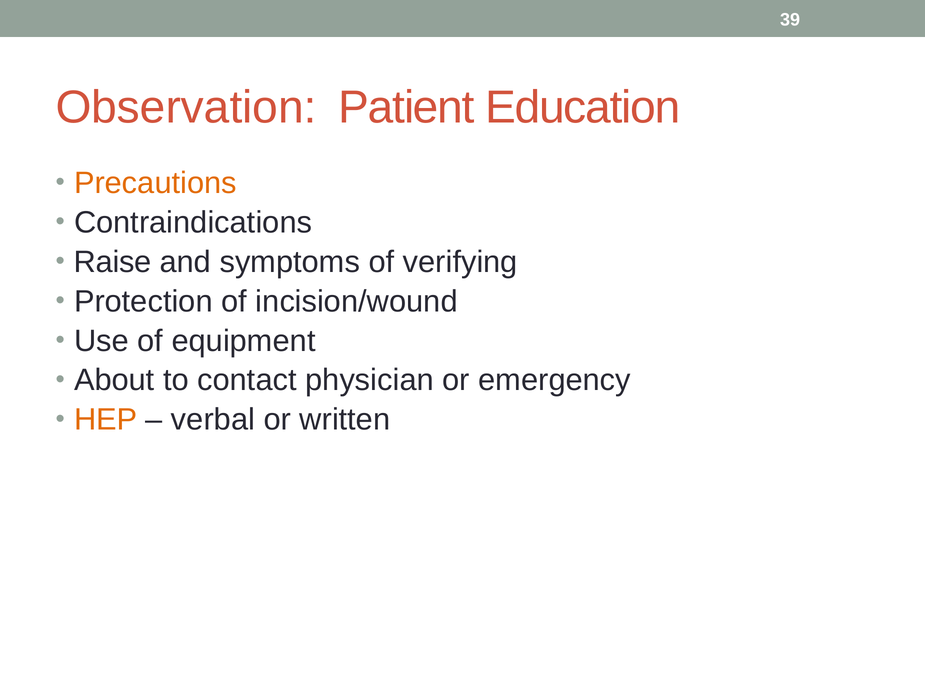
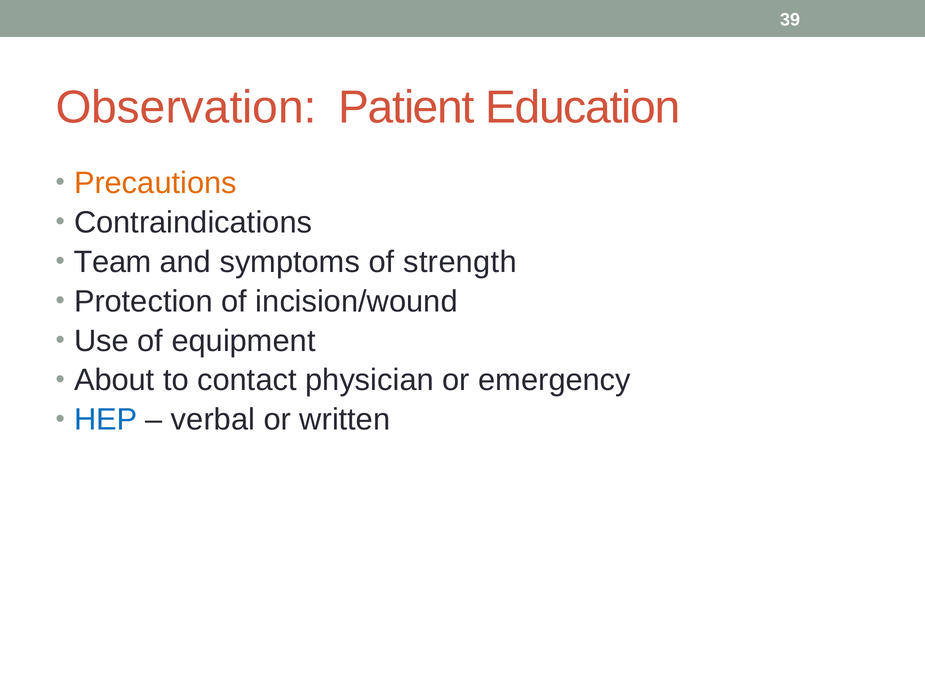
Raise: Raise -> Team
verifying: verifying -> strength
HEP colour: orange -> blue
